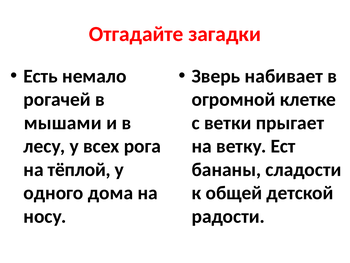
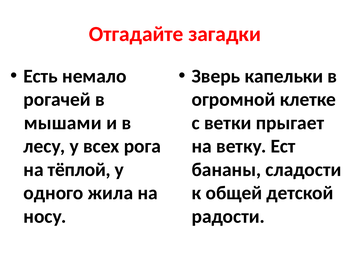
набивает: набивает -> капельки
дома: дома -> жила
